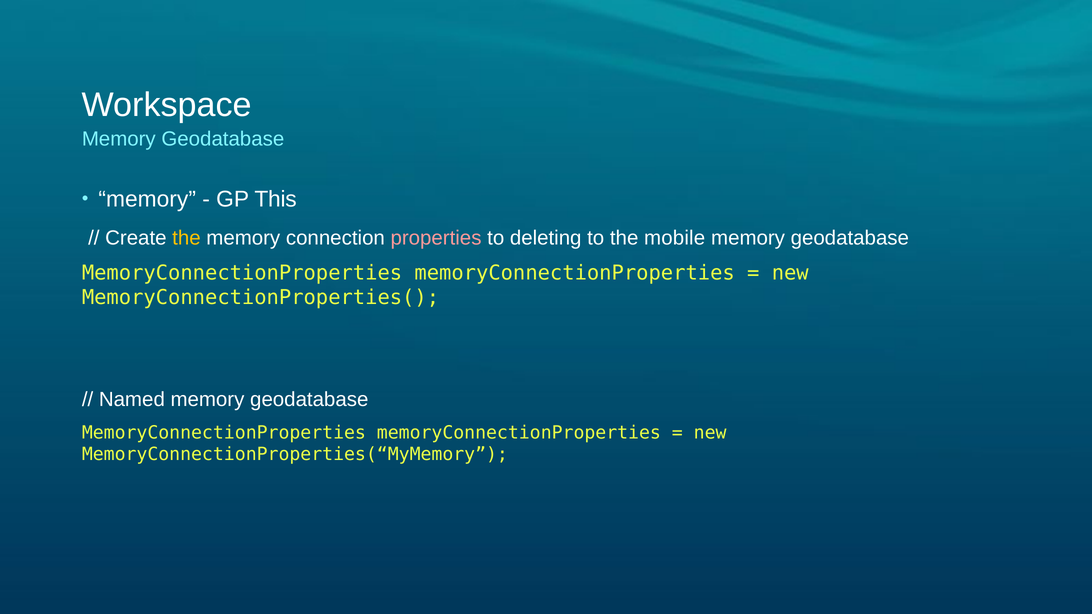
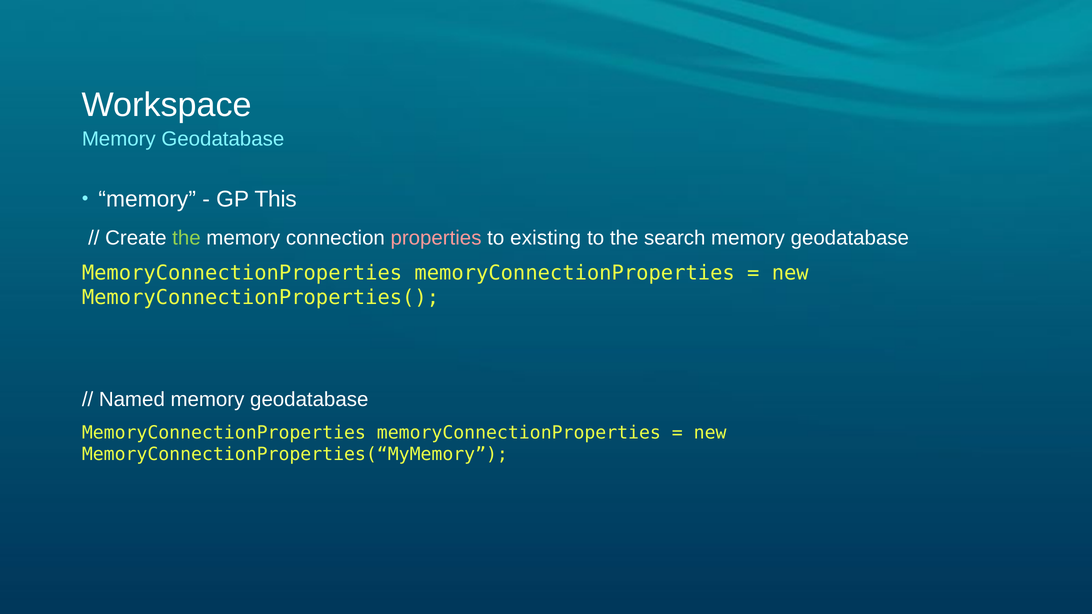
the at (186, 238) colour: yellow -> light green
deleting: deleting -> existing
mobile: mobile -> search
